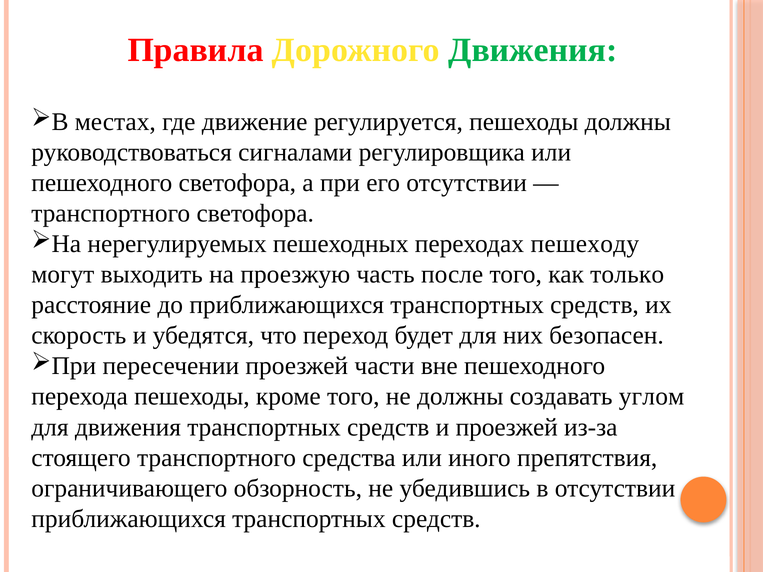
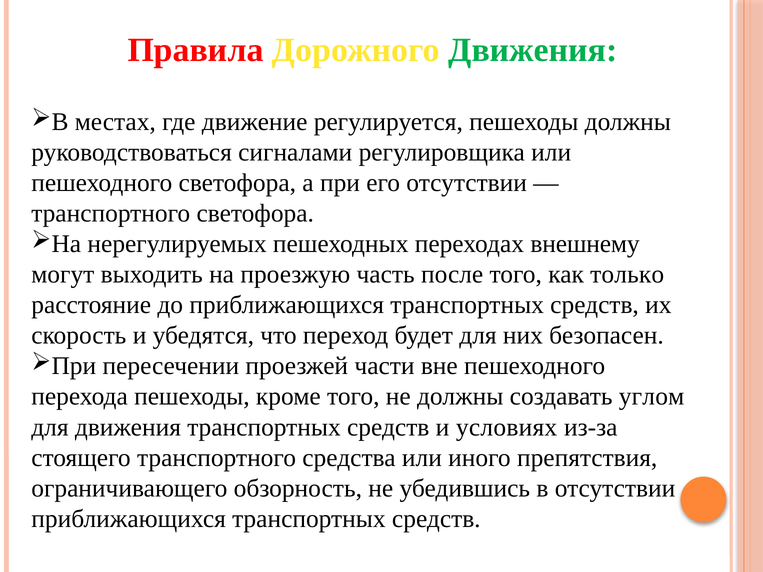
пешеходу: пешеходу -> внешнему
и проезжей: проезжей -> условиях
